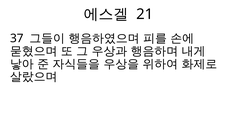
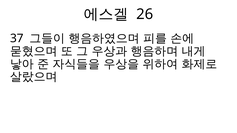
21: 21 -> 26
